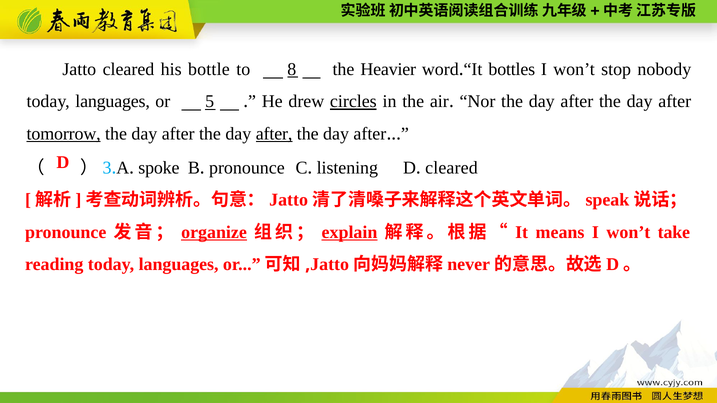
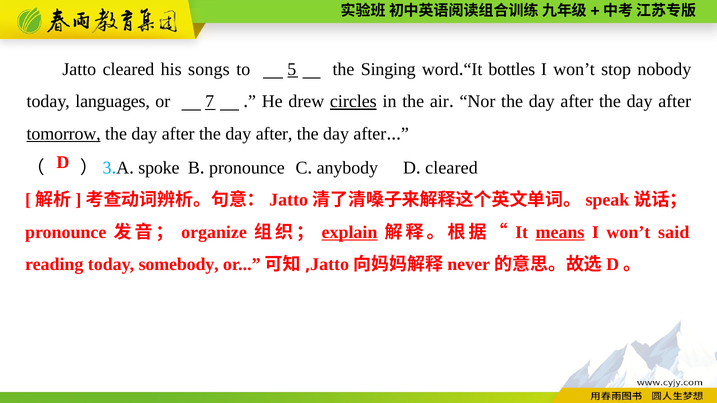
bottle: bottle -> songs
8: 8 -> 5
Heavier: Heavier -> Singing
5: 5 -> 7
after at (274, 134) underline: present -> none
listening: listening -> anybody
organize underline: present -> none
means underline: none -> present
take: take -> said
reading today languages: languages -> somebody
